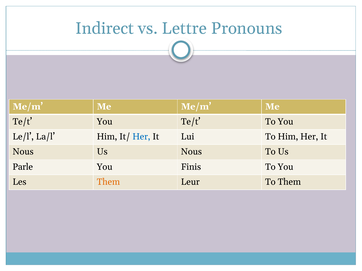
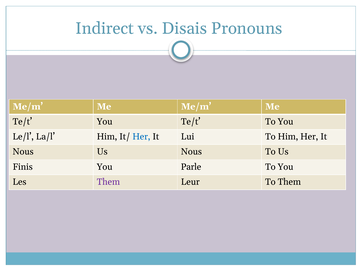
Lettre: Lettre -> Disais
Parle: Parle -> Finis
Finis: Finis -> Parle
Them at (108, 182) colour: orange -> purple
